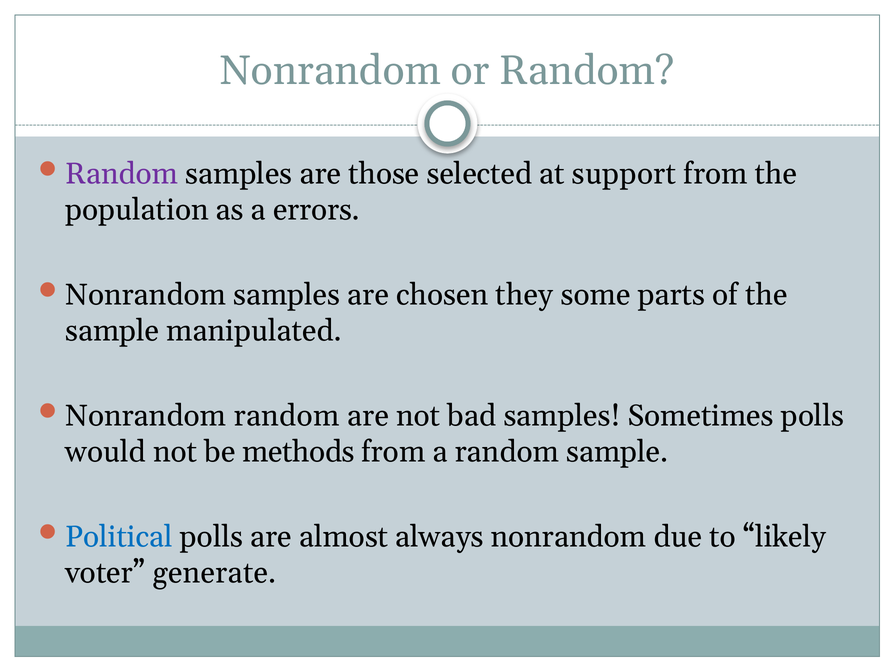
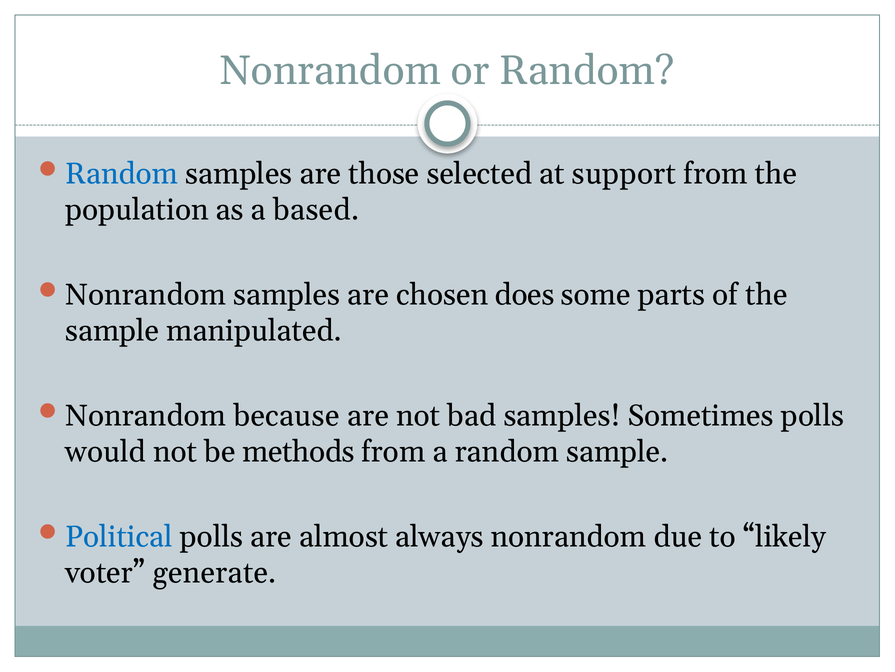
Random at (122, 174) colour: purple -> blue
errors: errors -> based
they: they -> does
Nonrandom random: random -> because
